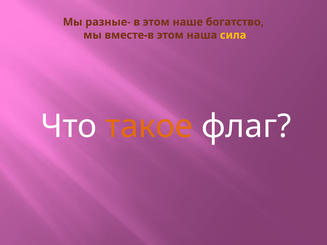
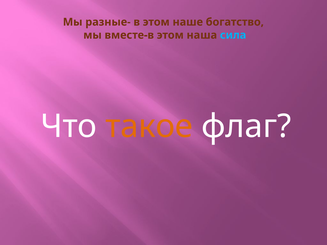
сила colour: yellow -> light blue
